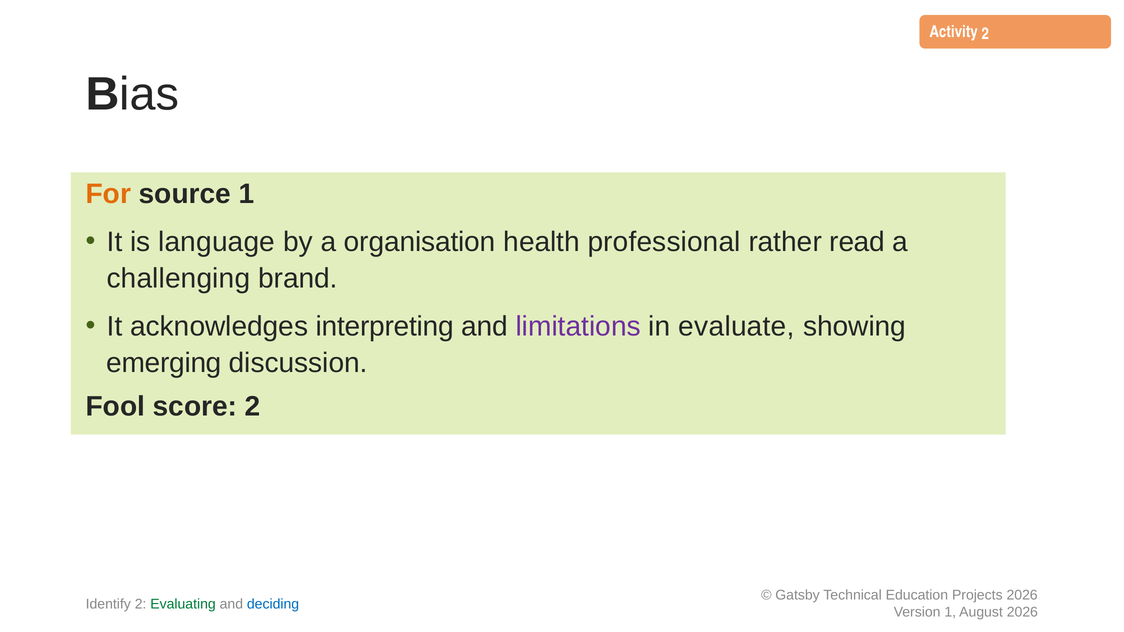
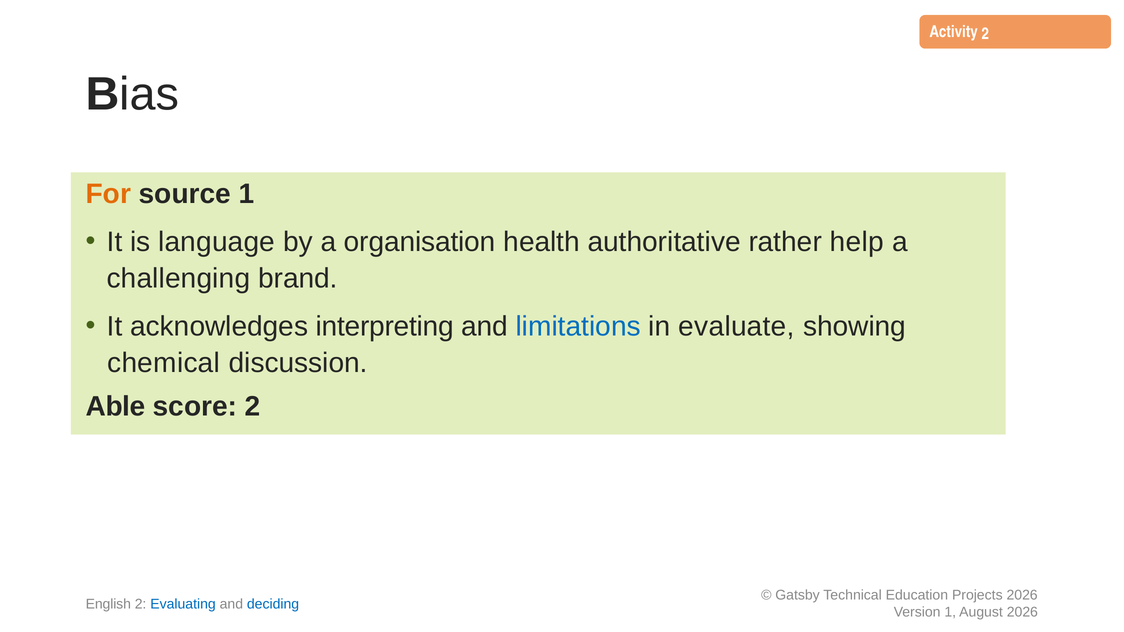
professional: professional -> authoritative
read: read -> help
limitations colour: purple -> blue
emerging: emerging -> chemical
Fool: Fool -> Able
Identify: Identify -> English
Evaluating colour: green -> blue
